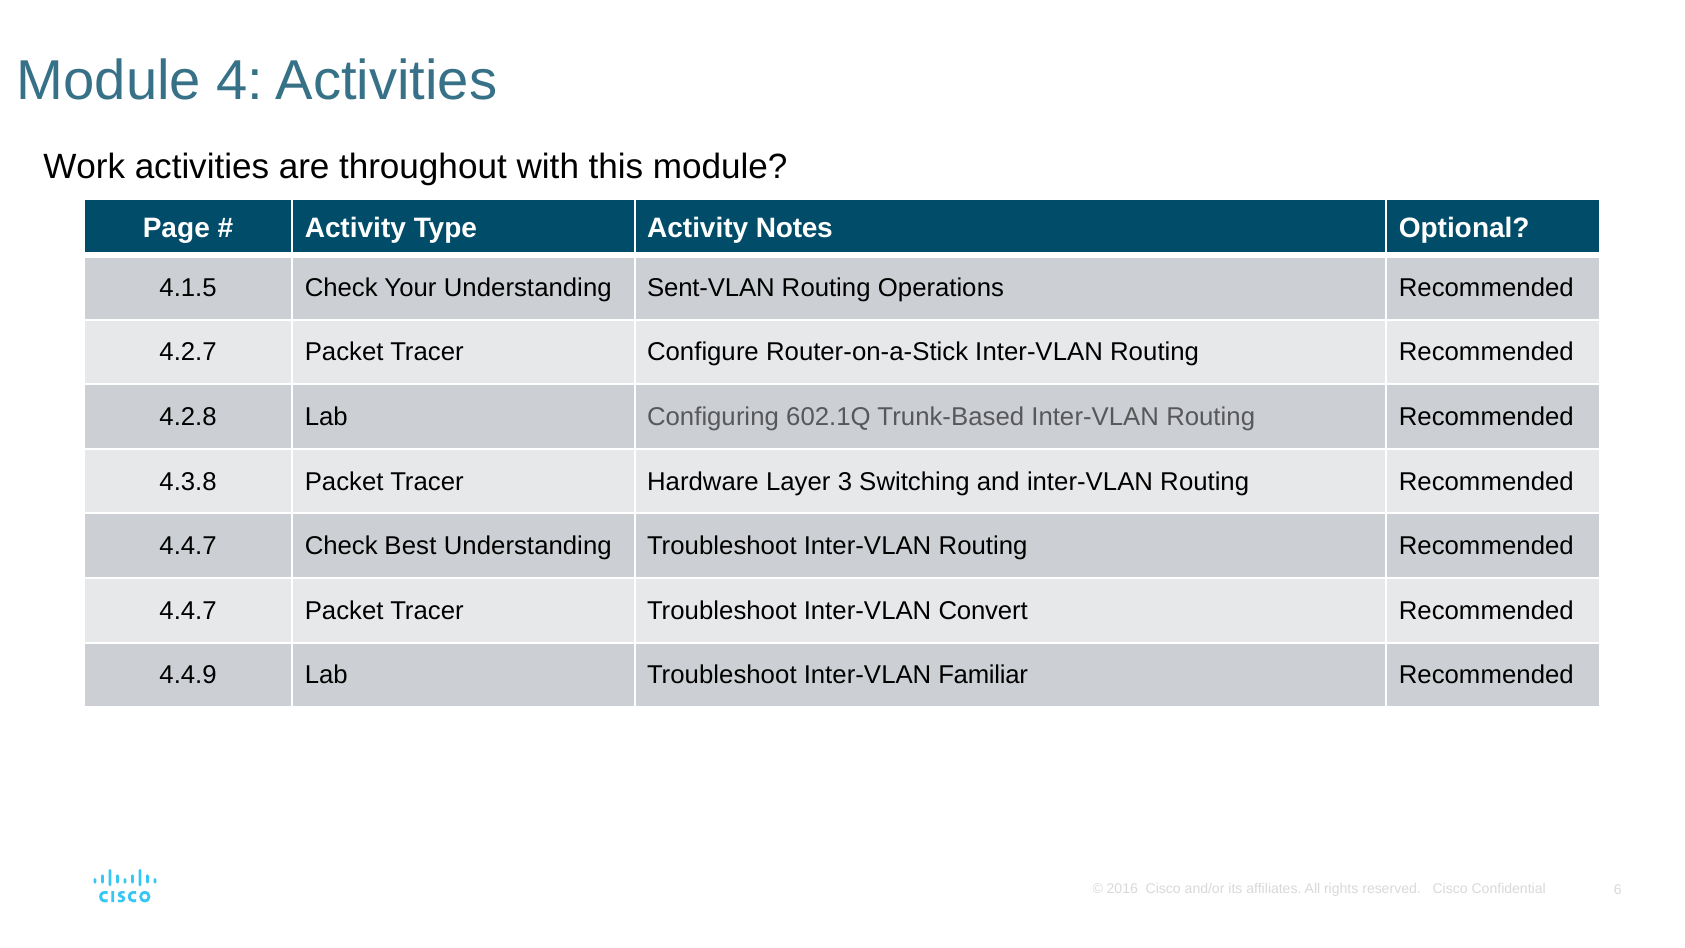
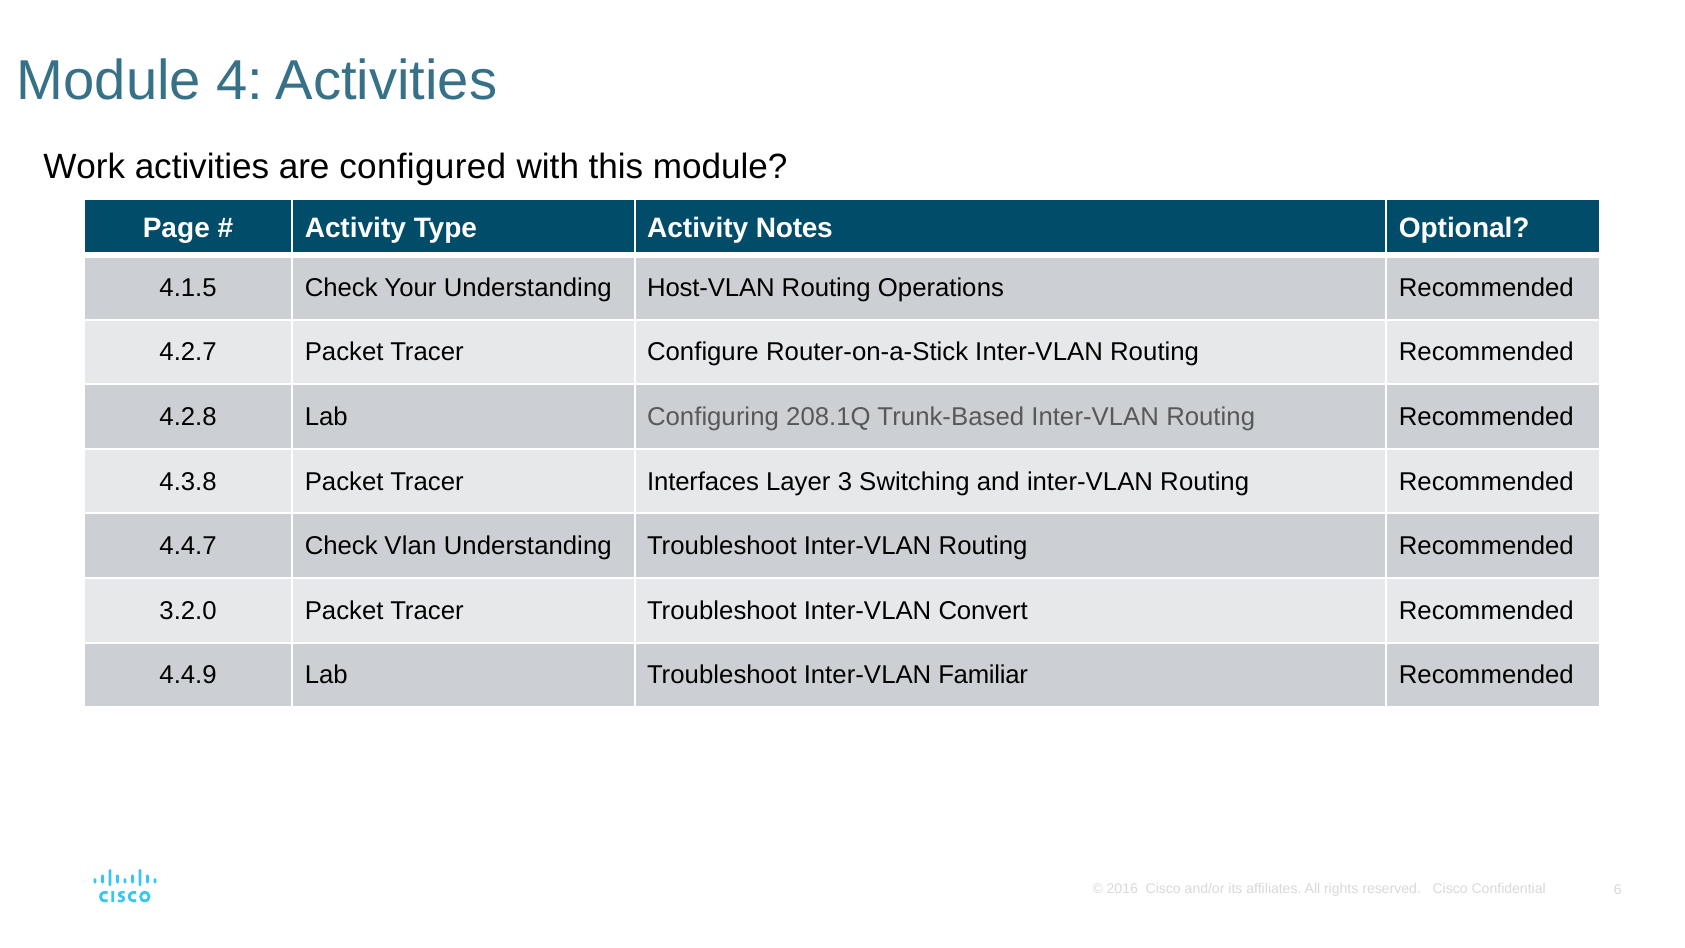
throughout: throughout -> configured
Sent-VLAN: Sent-VLAN -> Host-VLAN
602.1Q: 602.1Q -> 208.1Q
Hardware: Hardware -> Interfaces
Best: Best -> Vlan
4.4.7 at (188, 611): 4.4.7 -> 3.2.0
